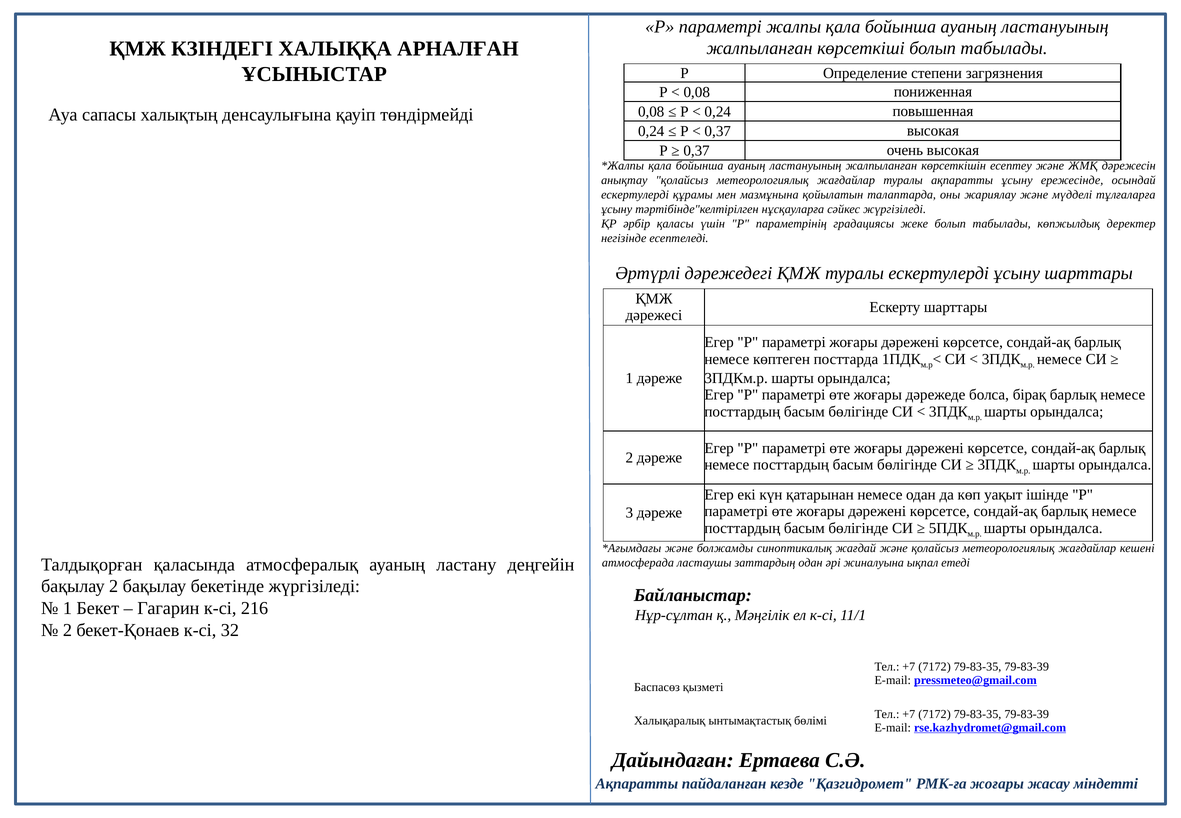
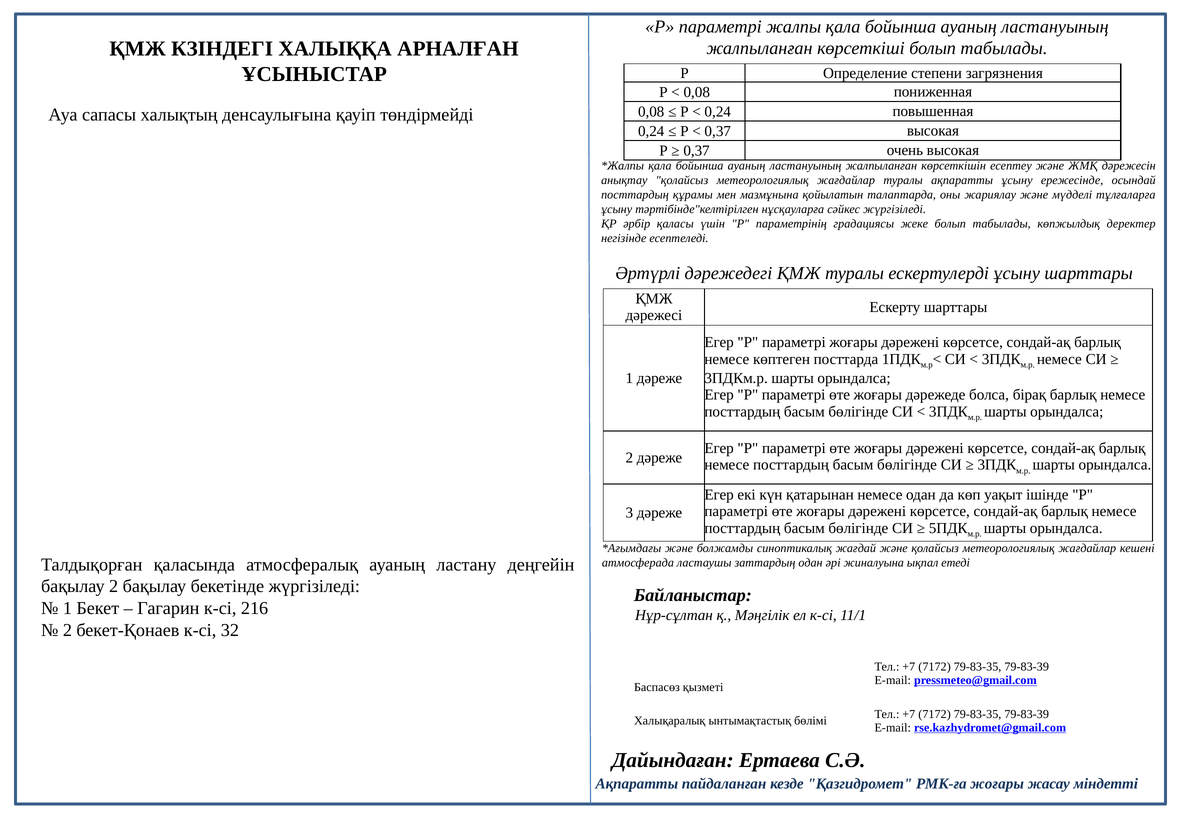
ескертулерді at (635, 195): ескертулерді -> посттардың
